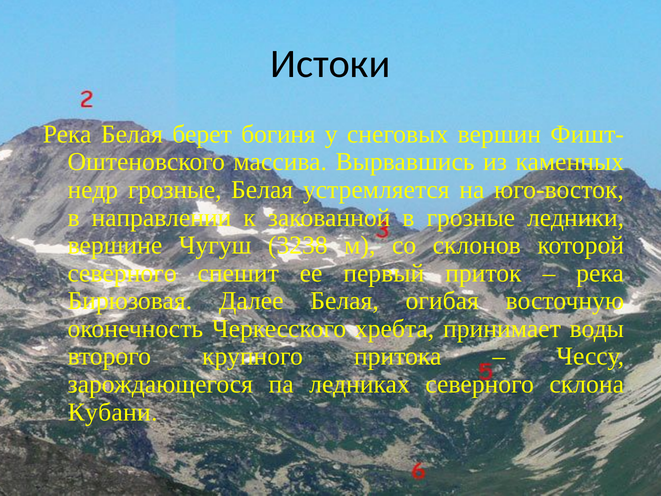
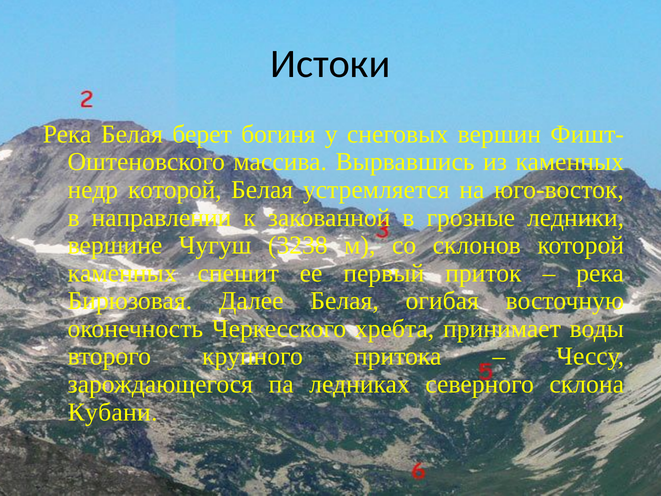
недр грозные: грозные -> которой
северного at (122, 273): северного -> каменных
